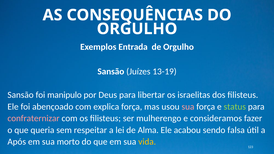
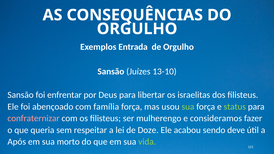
13-19: 13-19 -> 13-10
manipulo: manipulo -> enfrentar
explica: explica -> família
sua at (188, 107) colour: pink -> light green
Alma: Alma -> Doze
falsa: falsa -> deve
vida colour: yellow -> light green
